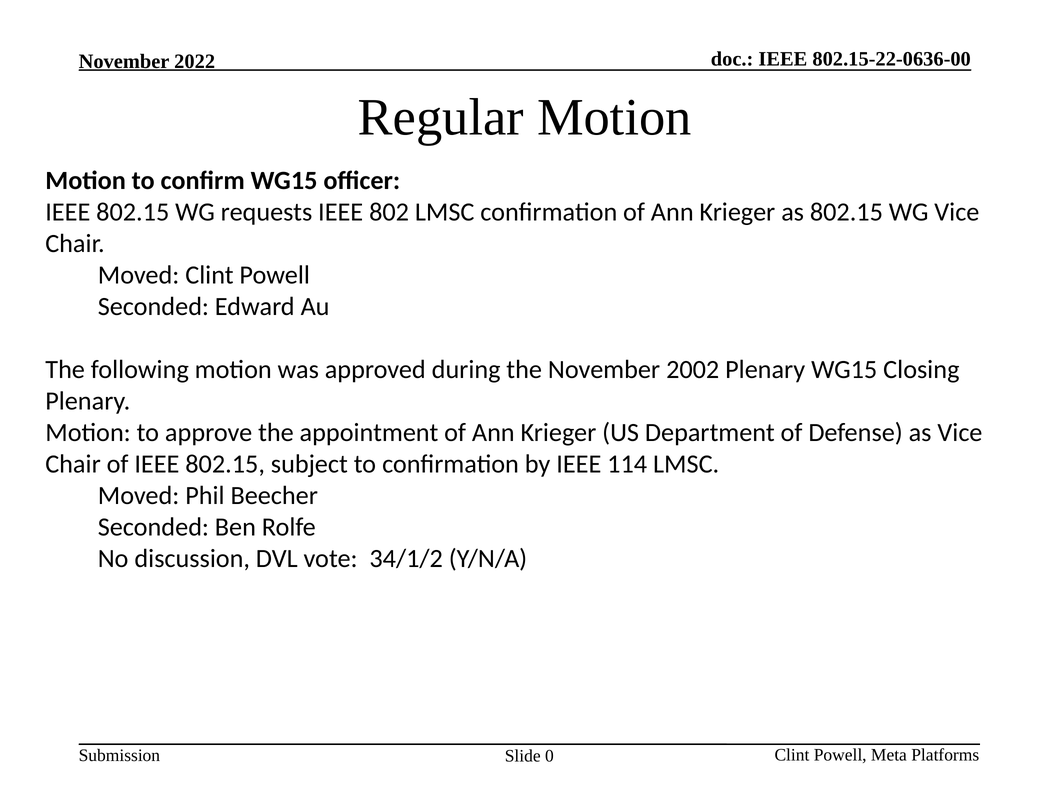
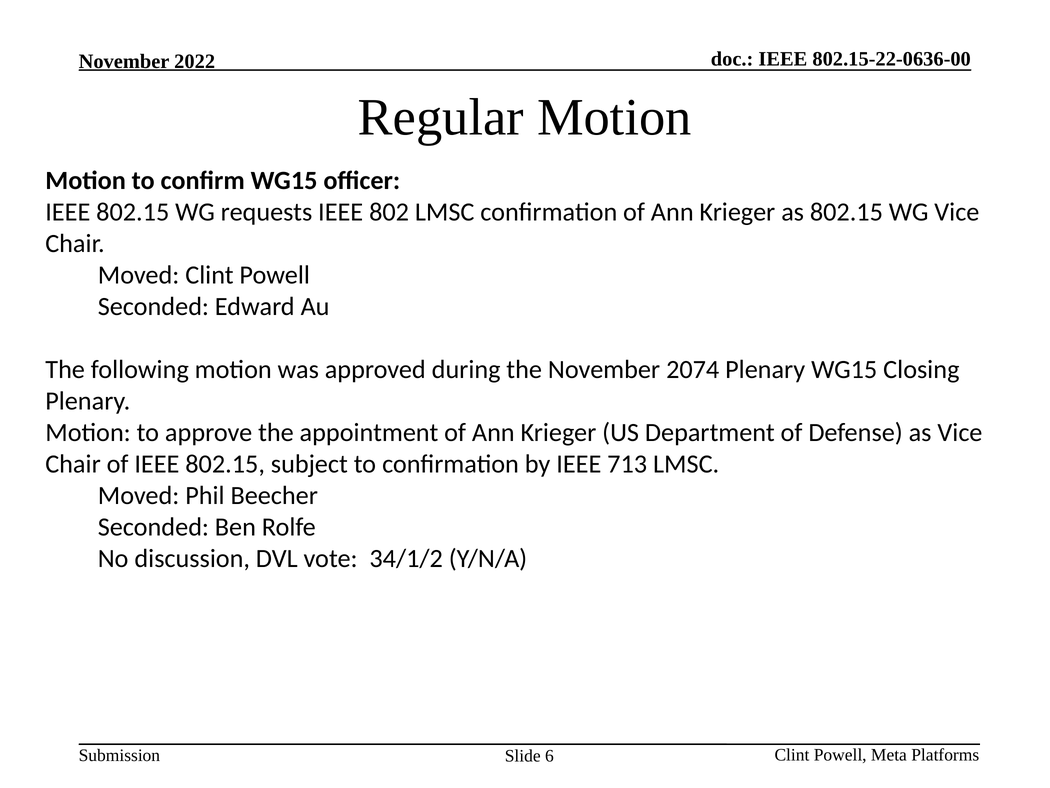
2002: 2002 -> 2074
114: 114 -> 713
0: 0 -> 6
